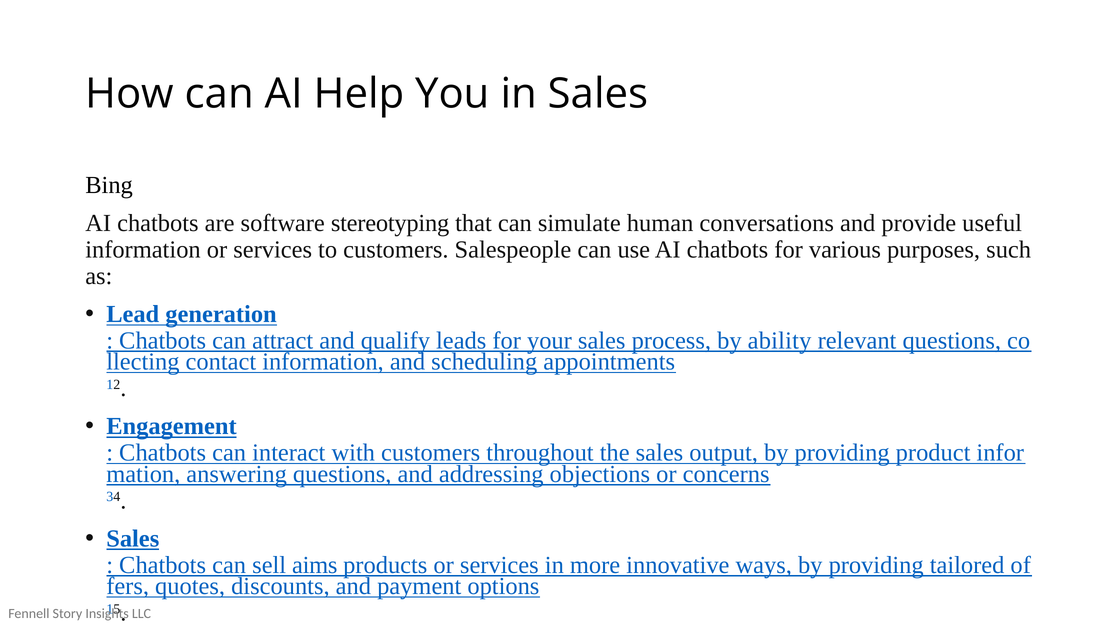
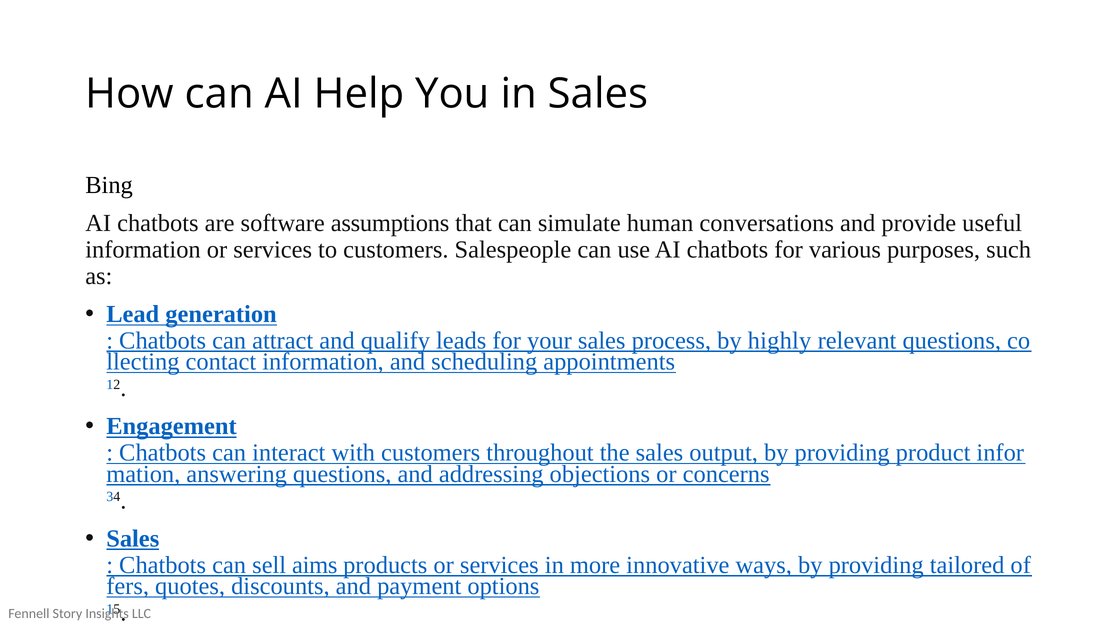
stereotyping: stereotyping -> assumptions
ability: ability -> highly
